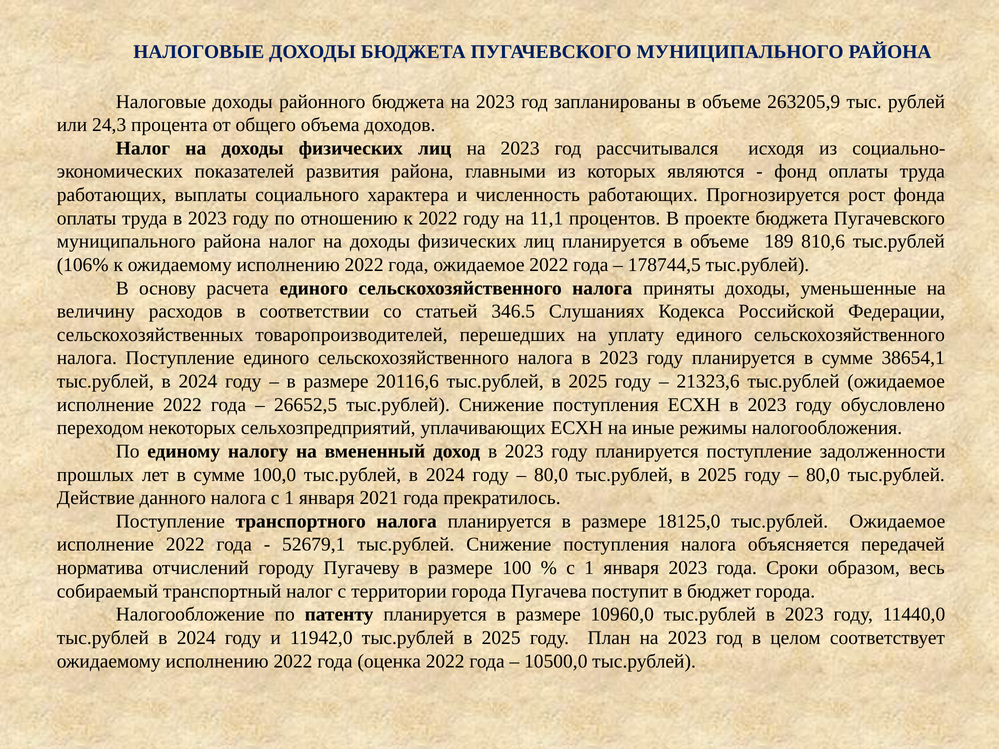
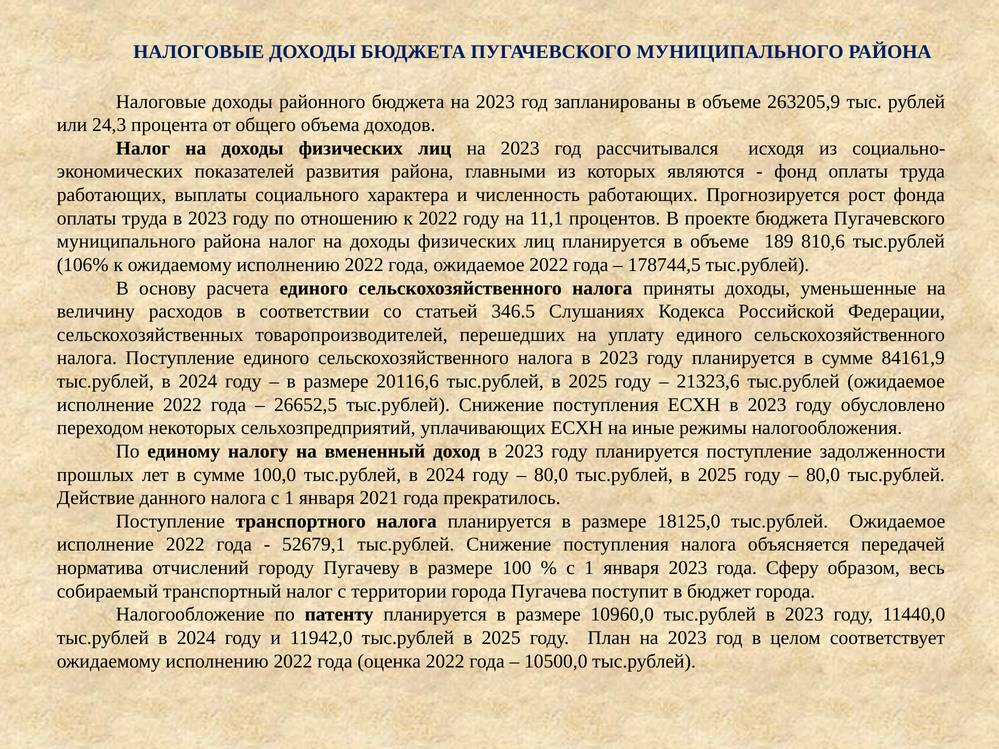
38654,1: 38654,1 -> 84161,9
Сроки: Сроки -> Сферу
